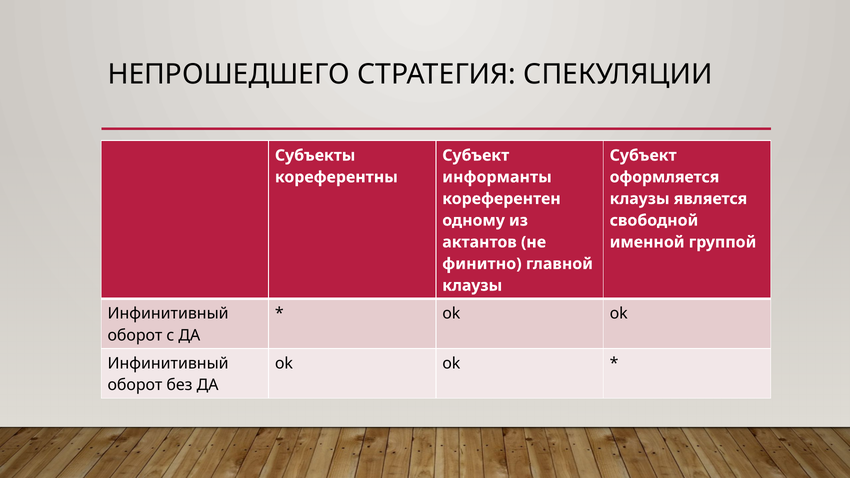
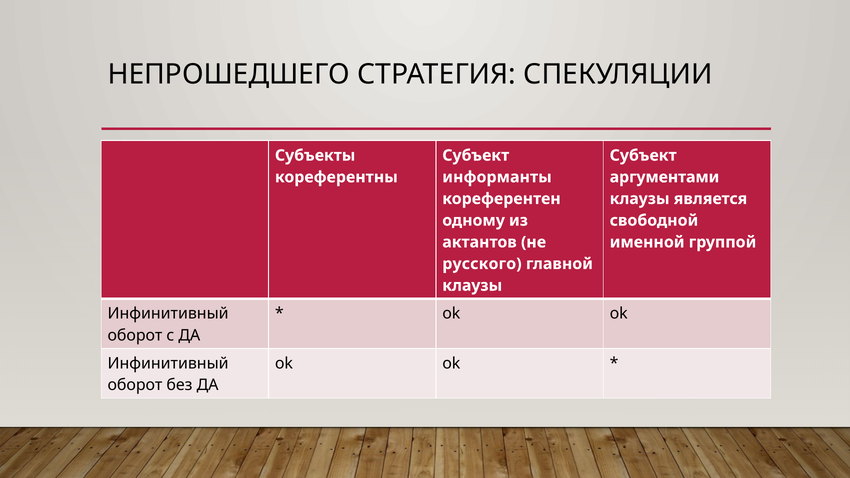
оформляется: оформляется -> аргументами
финитно: финитно -> русского
